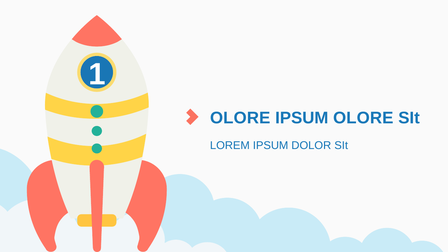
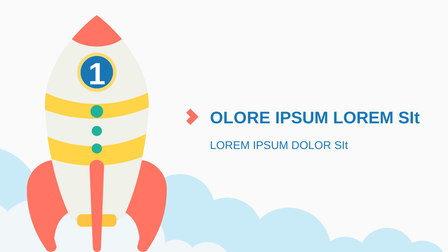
IPSUM OLORE: OLORE -> LOREM
